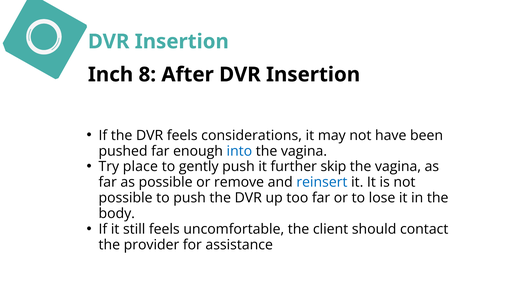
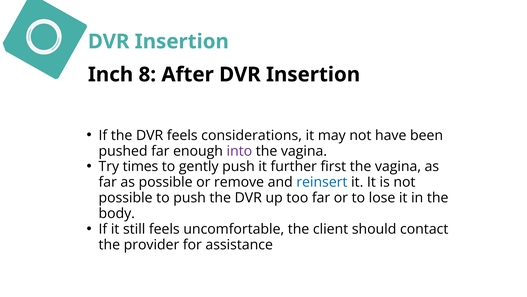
into colour: blue -> purple
place: place -> times
skip: skip -> first
